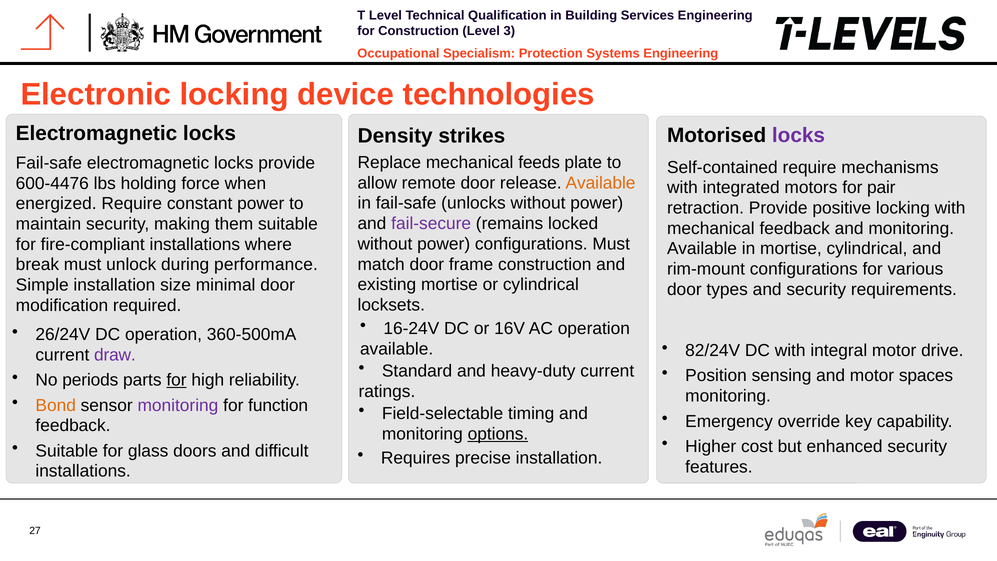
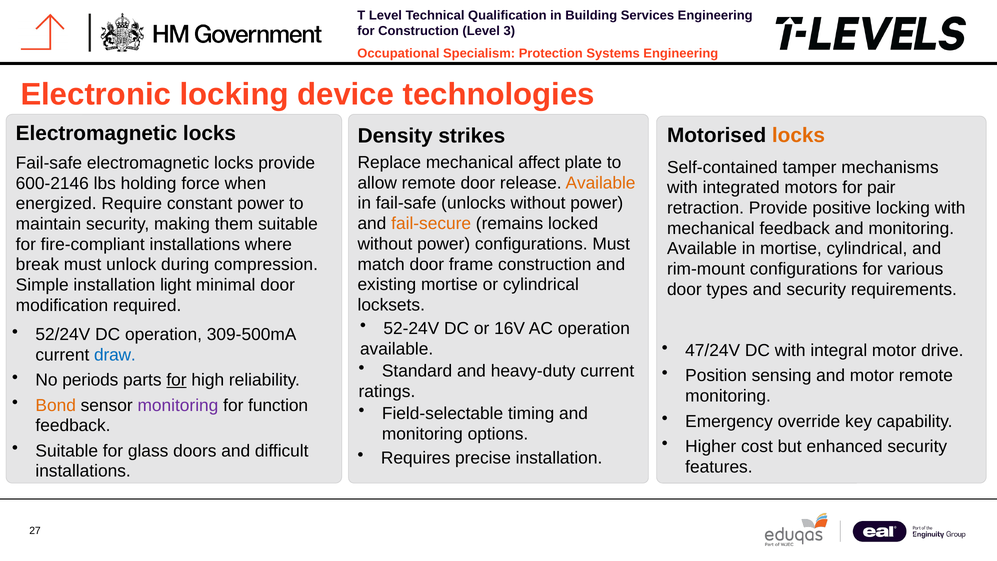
locks at (799, 136) colour: purple -> orange
feeds: feeds -> affect
Self-contained require: require -> tamper
600-4476: 600-4476 -> 600-2146
fail-secure colour: purple -> orange
performance: performance -> compression
size: size -> light
16-24V: 16-24V -> 52-24V
26/24V: 26/24V -> 52/24V
360-500mA: 360-500mA -> 309-500mA
82/24V: 82/24V -> 47/24V
draw colour: purple -> blue
motor spaces: spaces -> remote
options underline: present -> none
